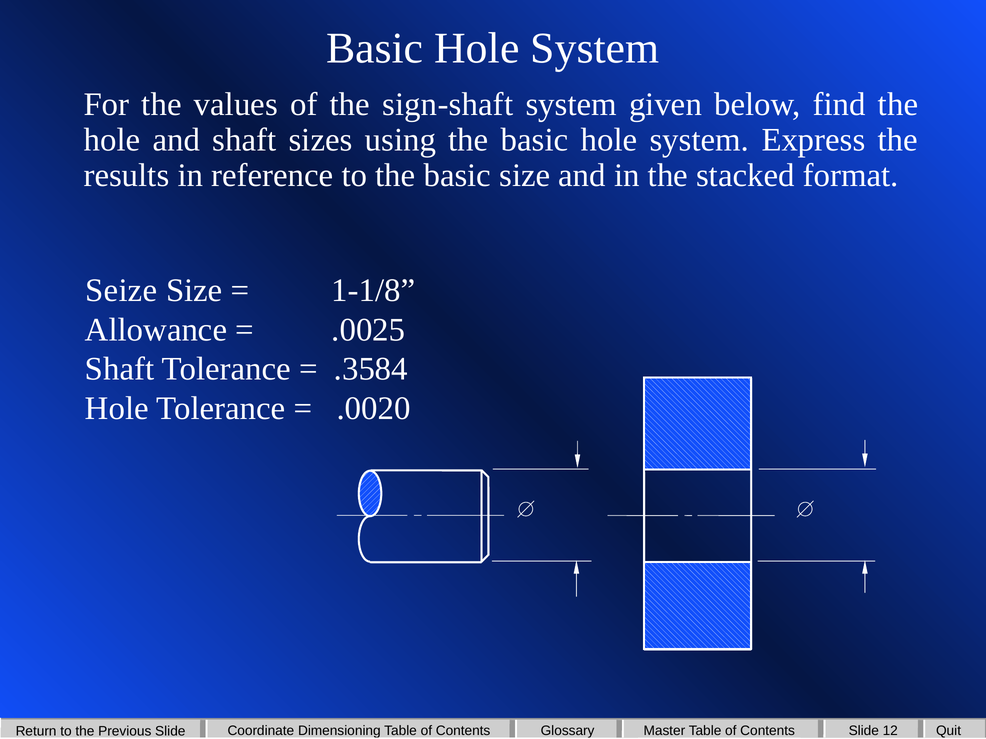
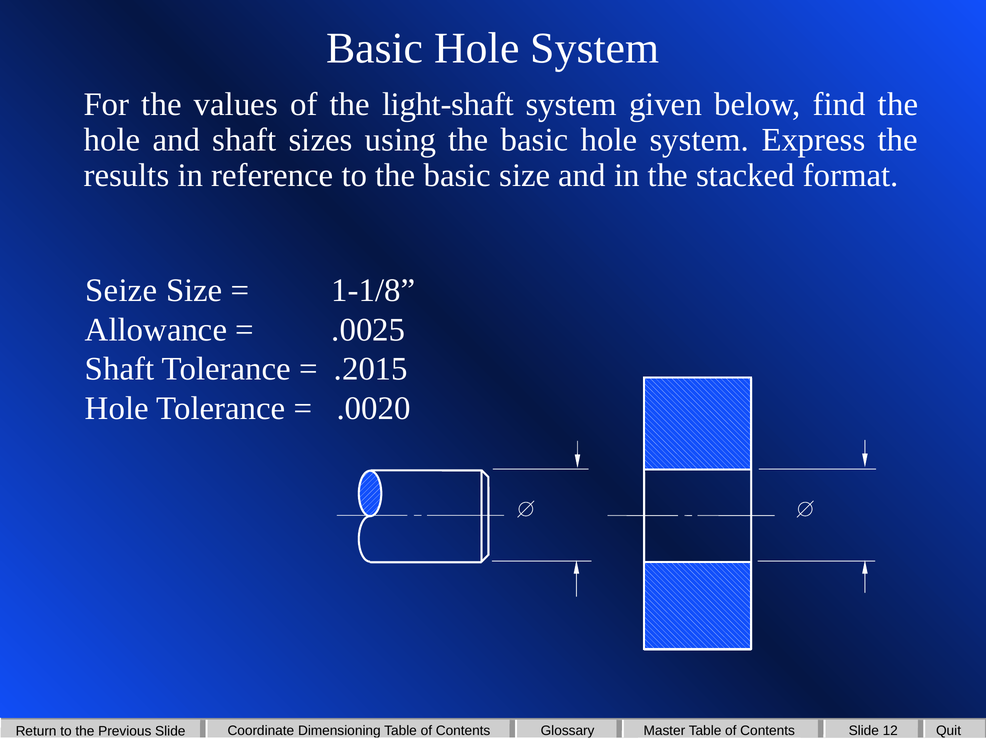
sign-shaft: sign-shaft -> light-shaft
.3584: .3584 -> .2015
